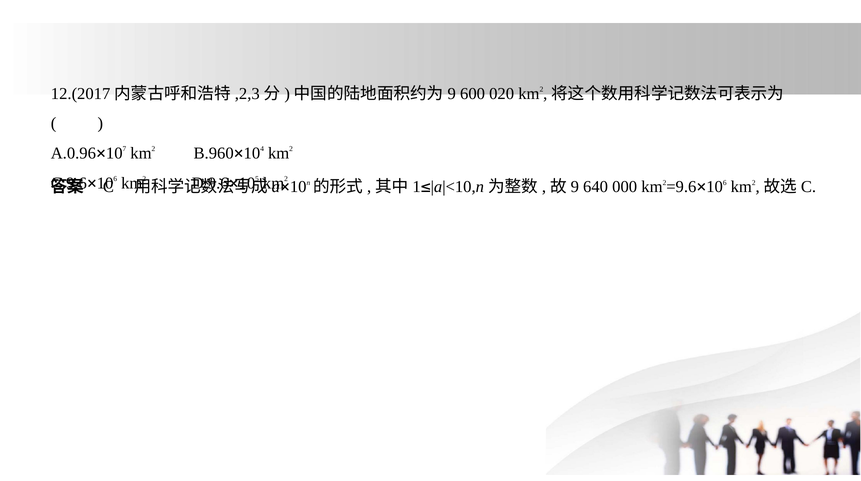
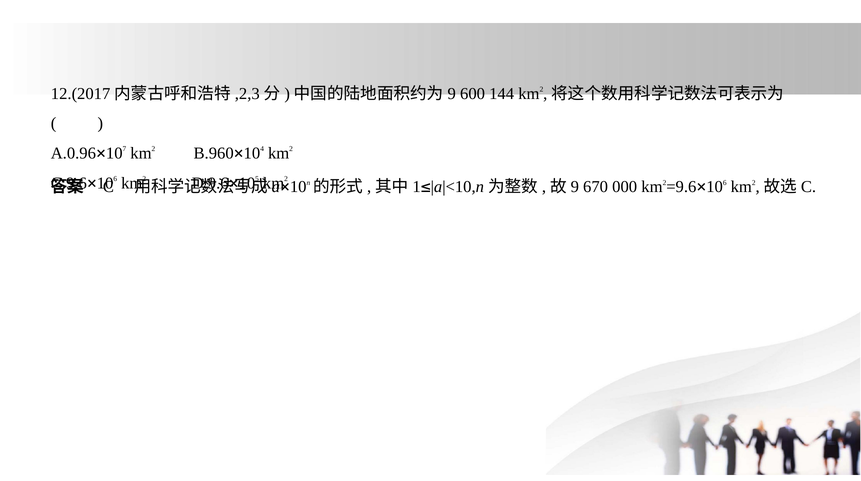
020: 020 -> 144
640: 640 -> 670
